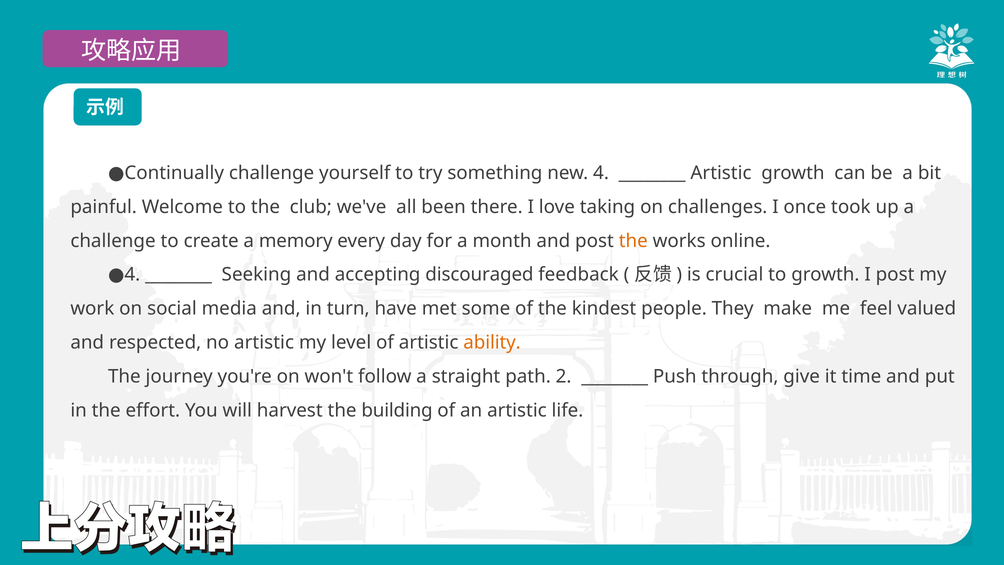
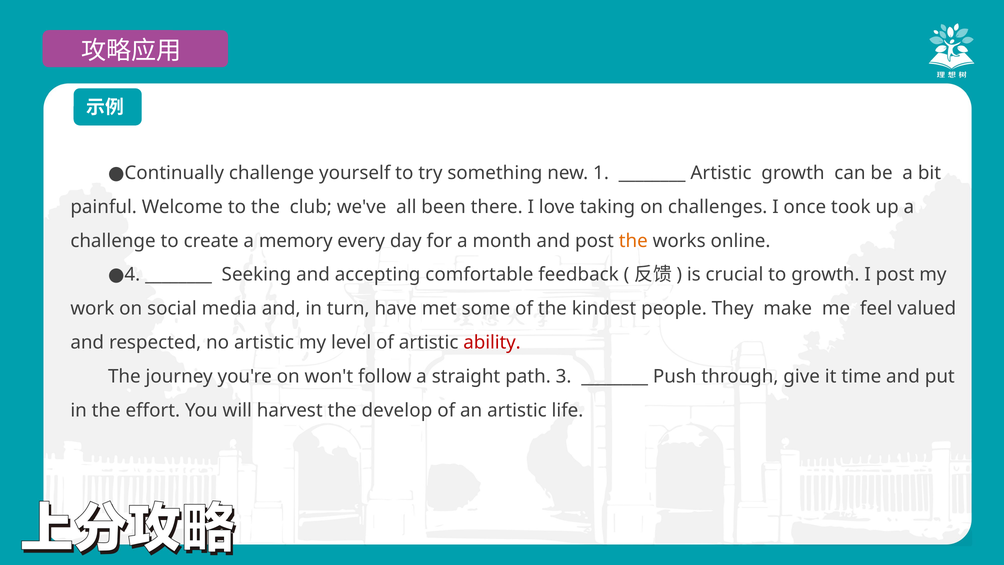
new 4: 4 -> 1
discouraged: discouraged -> comfortable
ability colour: orange -> red
2: 2 -> 3
building: building -> develop
